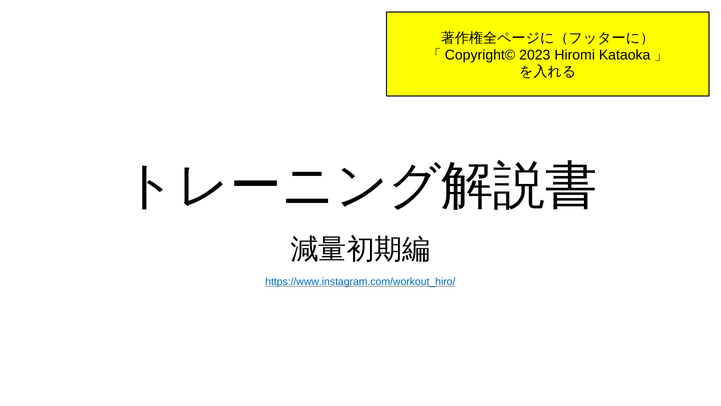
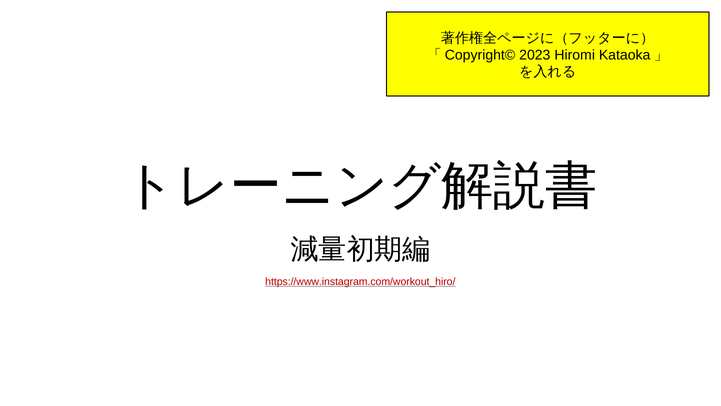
https://www.instagram.com/workout_hiro/ colour: blue -> red
